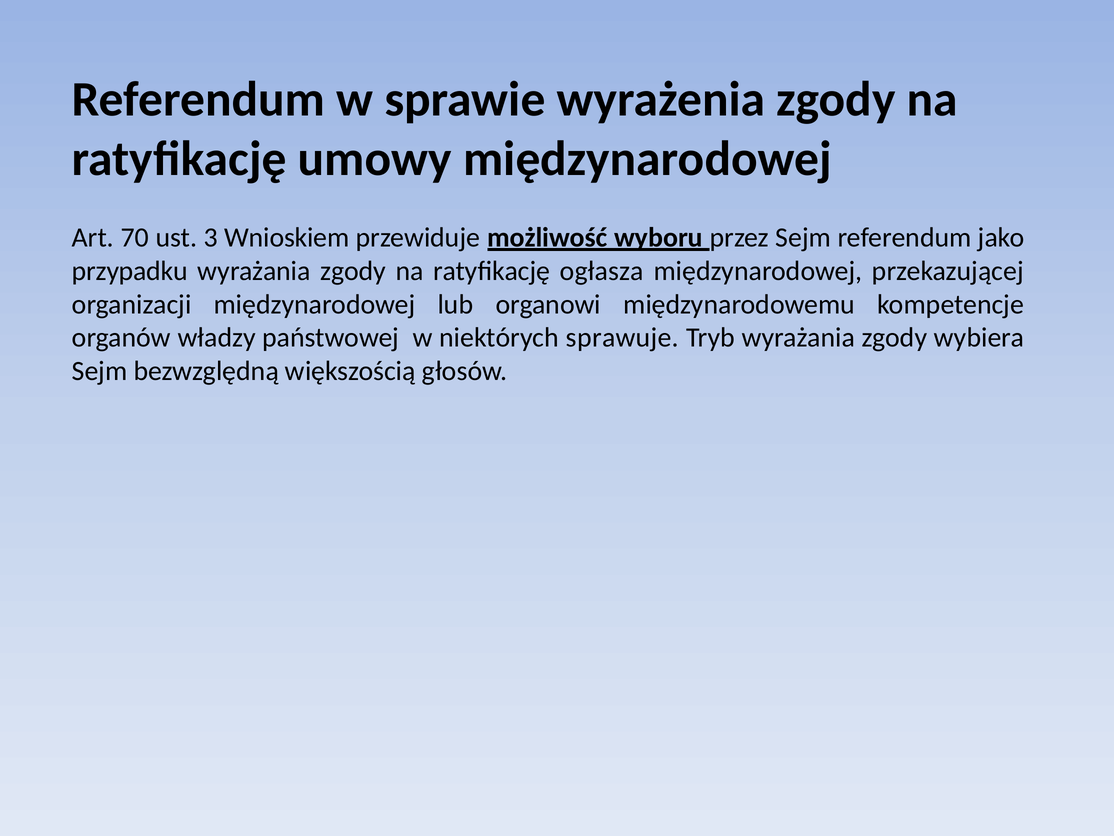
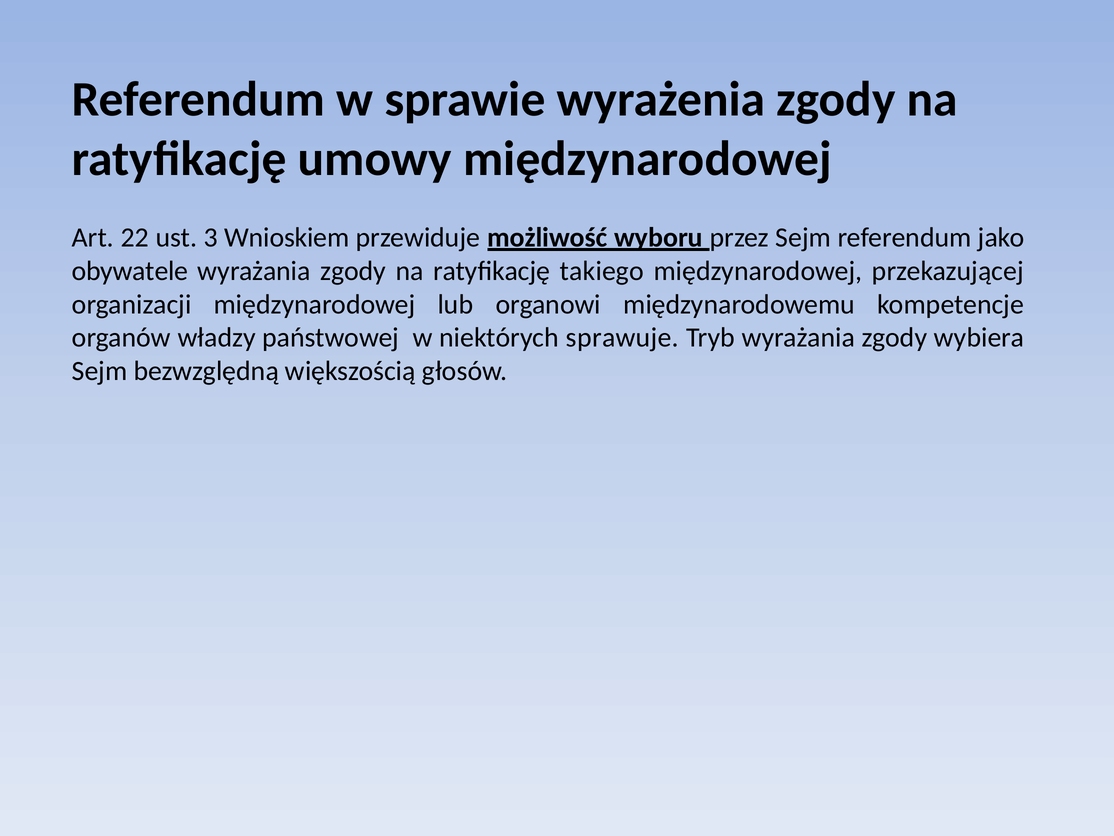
70: 70 -> 22
przypadku: przypadku -> obywatele
ogłasza: ogłasza -> takiego
